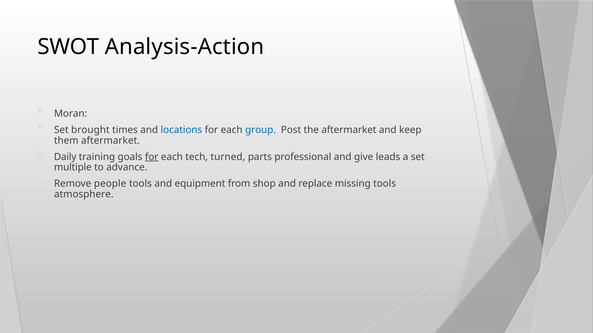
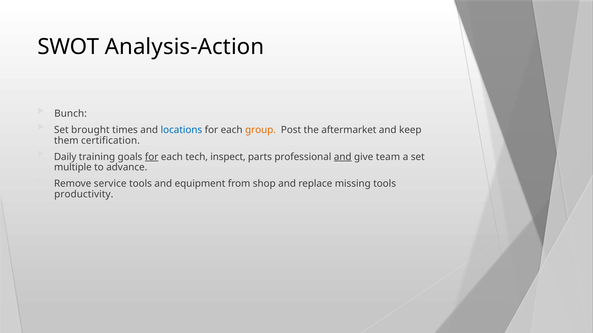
Moran: Moran -> Bunch
group colour: blue -> orange
them aftermarket: aftermarket -> certification
turned: turned -> inspect
and at (343, 157) underline: none -> present
leads: leads -> team
people: people -> service
atmosphere: atmosphere -> productivity
